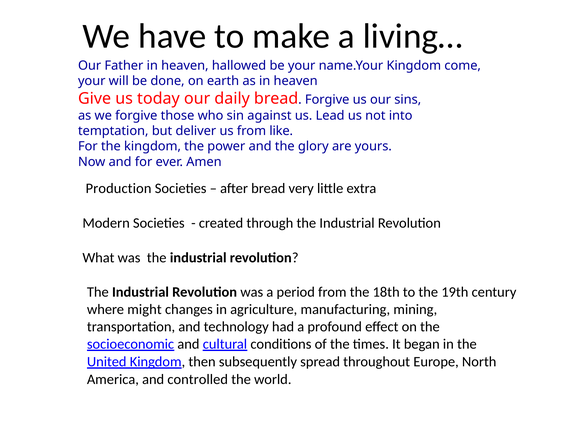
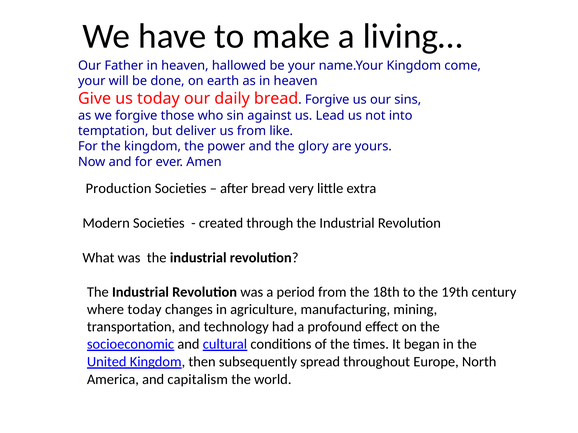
where might: might -> today
controlled: controlled -> capitalism
